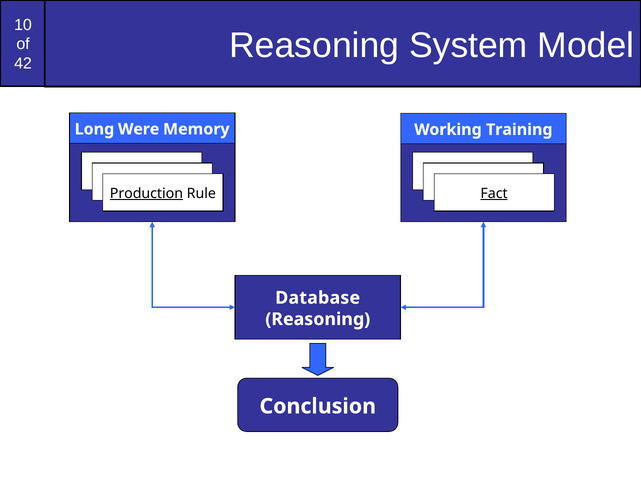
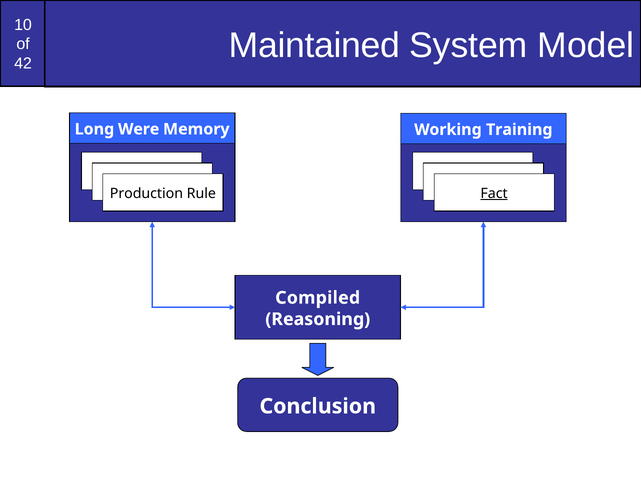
Reasoning at (314, 46): Reasoning -> Maintained
Production underline: present -> none
Database: Database -> Compiled
